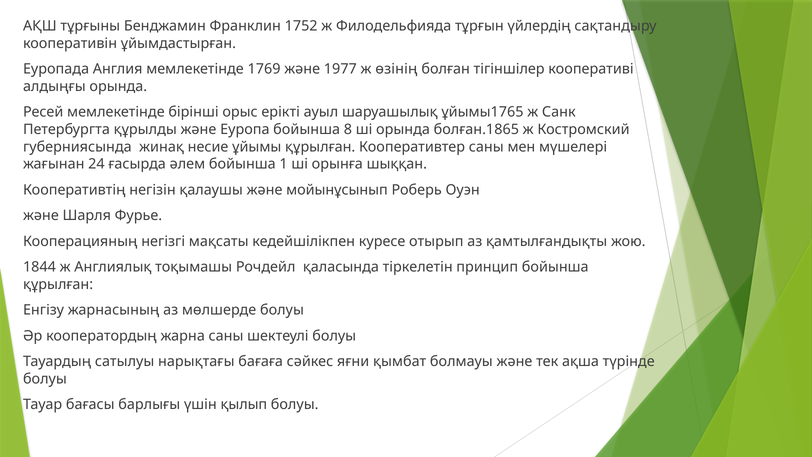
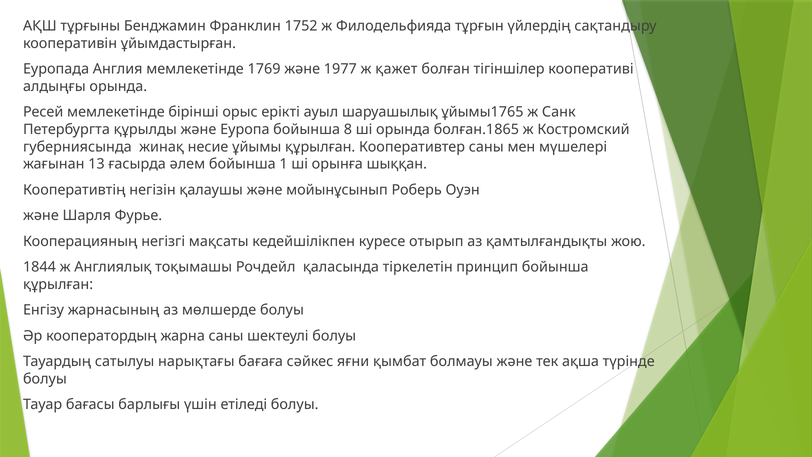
өзінің: өзінің -> қажет
24: 24 -> 13
қылып: қылып -> етіледі
